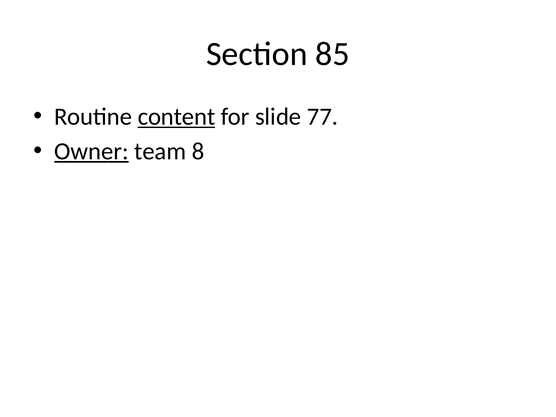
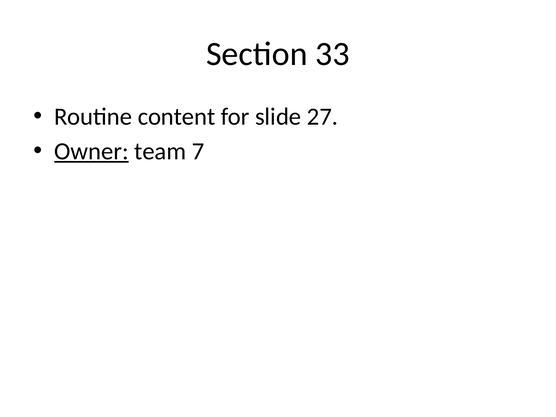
85: 85 -> 33
content underline: present -> none
77: 77 -> 27
8: 8 -> 7
